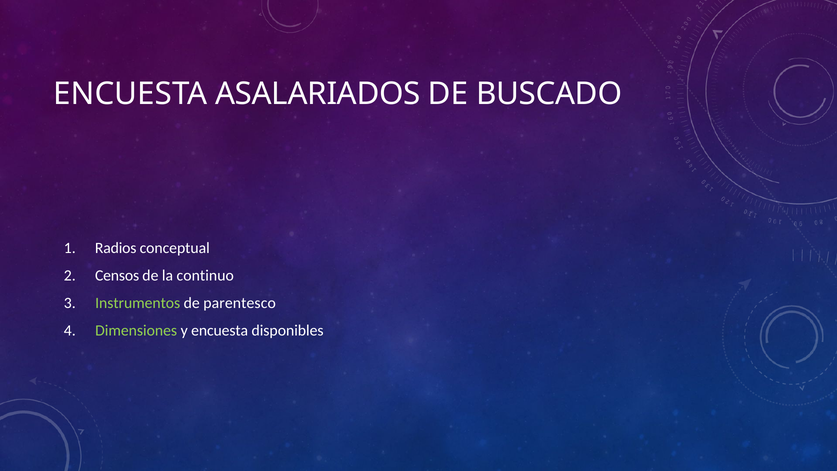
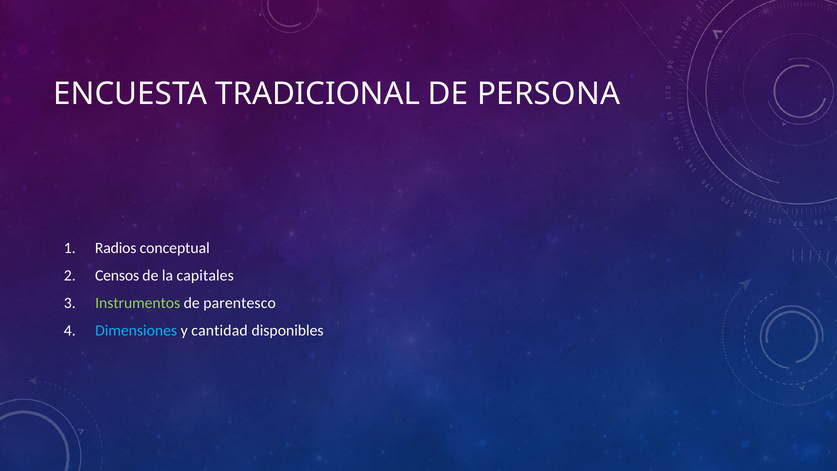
ASALARIADOS: ASALARIADOS -> TRADICIONAL
BUSCADO: BUSCADO -> PERSONA
continuo: continuo -> capitales
Dimensiones colour: light green -> light blue
y encuesta: encuesta -> cantidad
